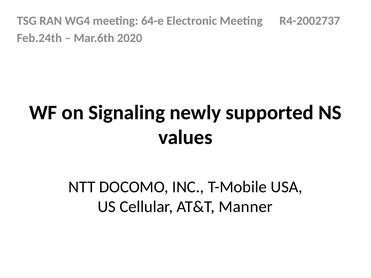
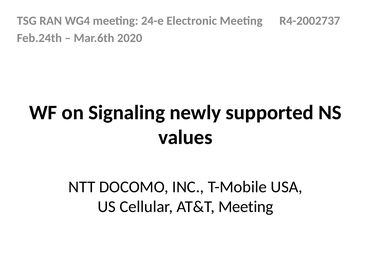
64-e: 64-e -> 24-e
AT&T Manner: Manner -> Meeting
